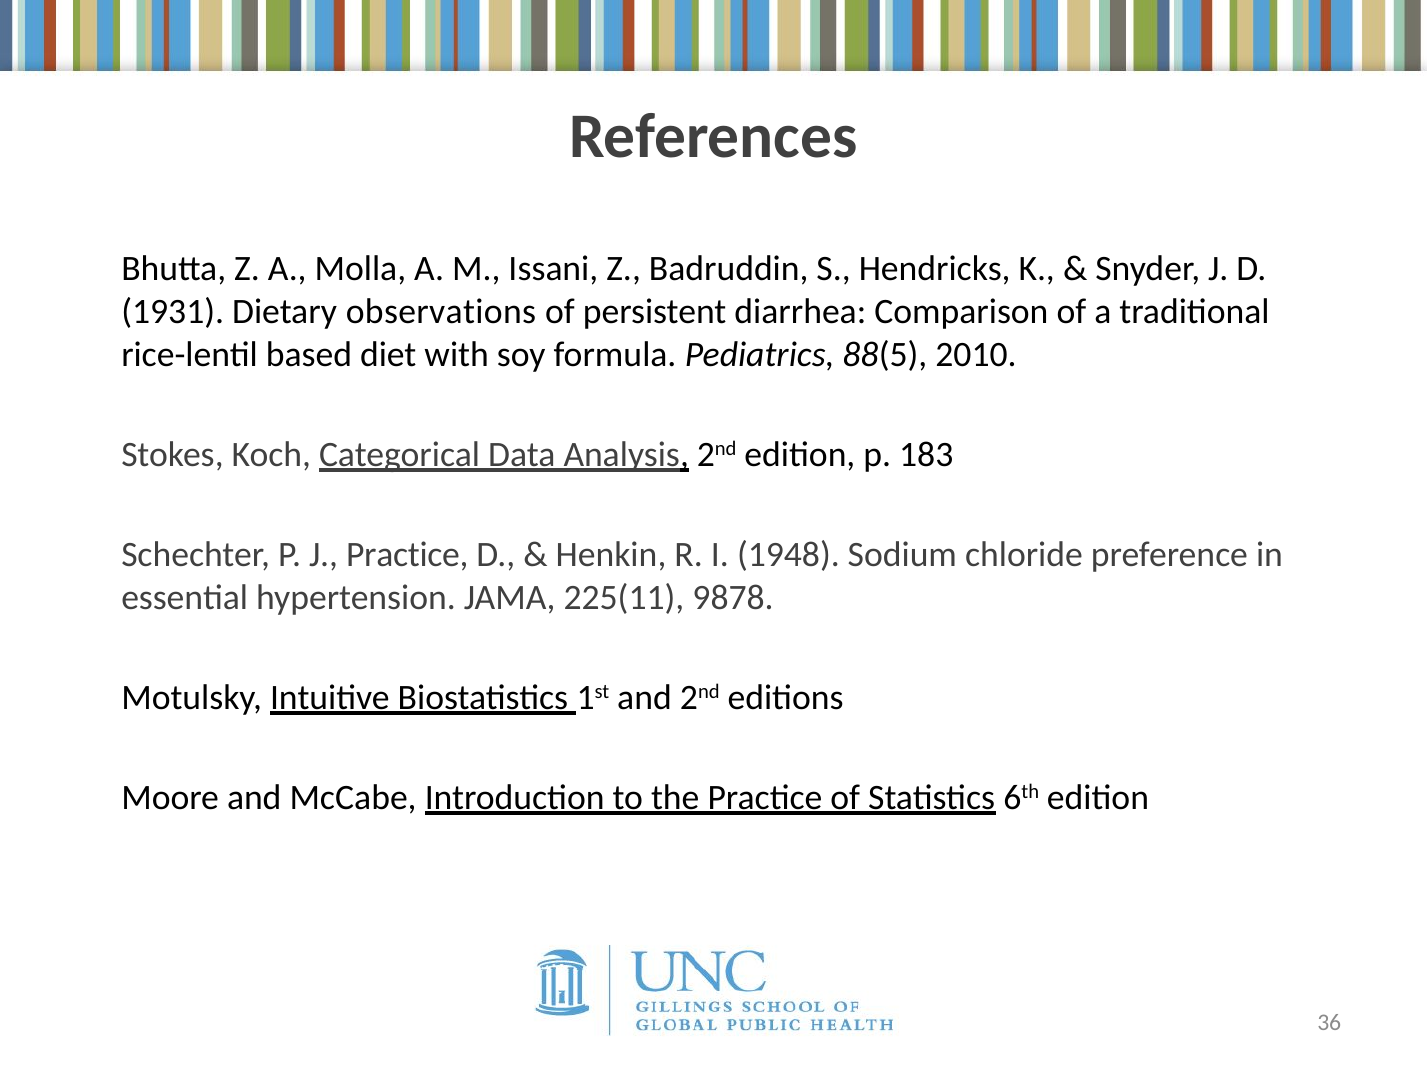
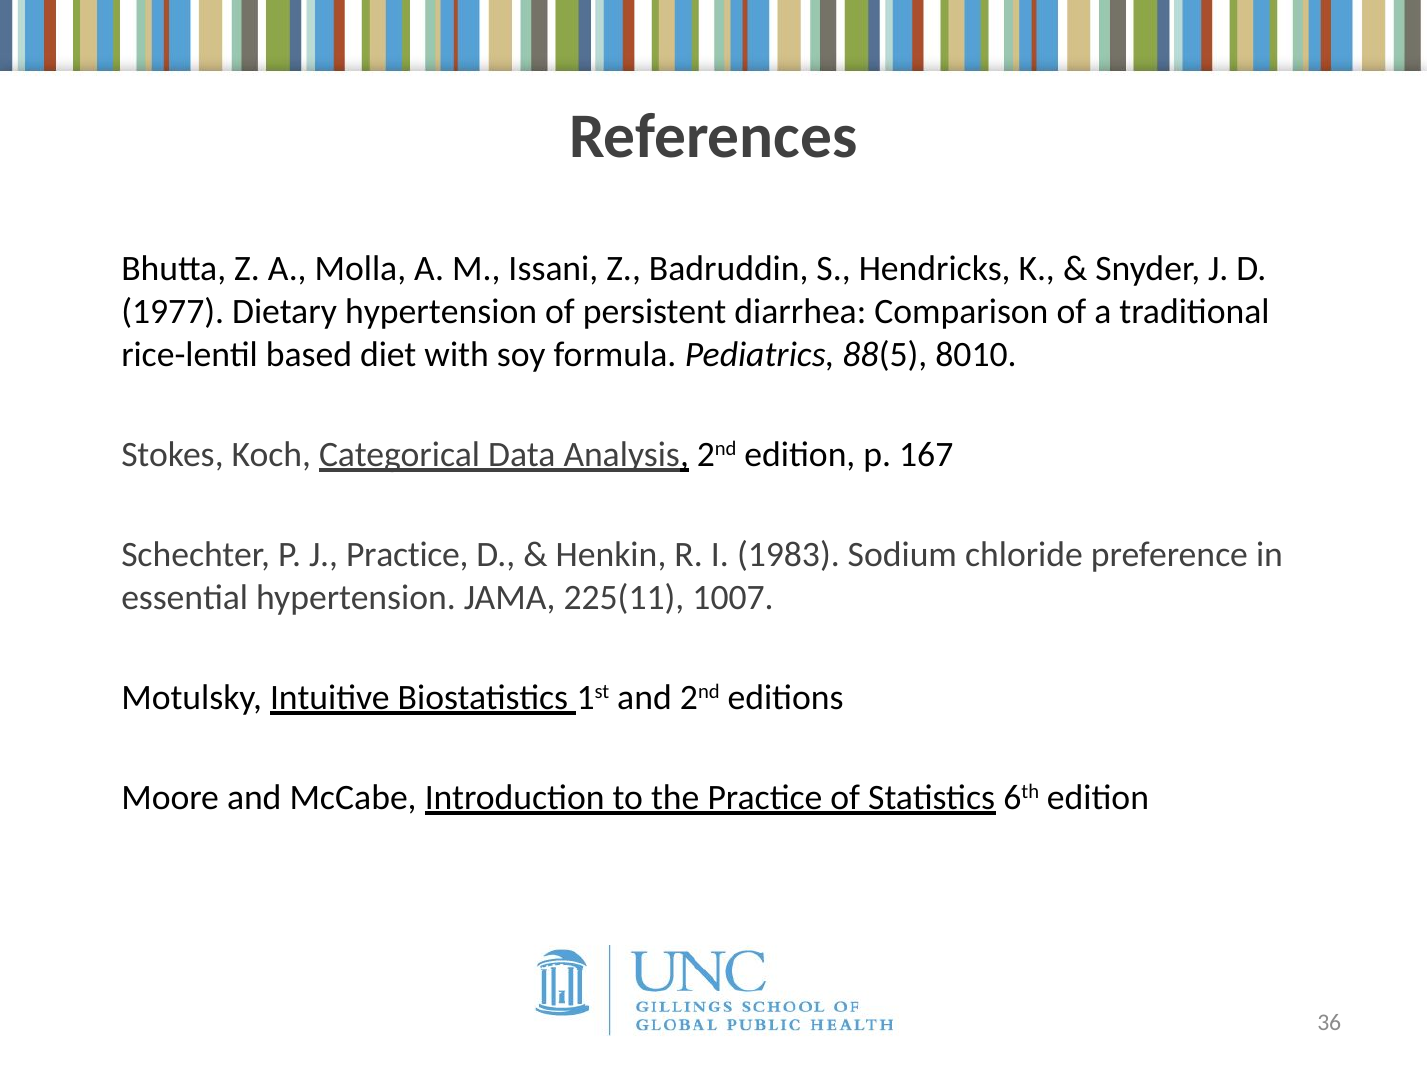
1931: 1931 -> 1977
Dietary observations: observations -> hypertension
2010: 2010 -> 8010
183: 183 -> 167
1948: 1948 -> 1983
9878: 9878 -> 1007
